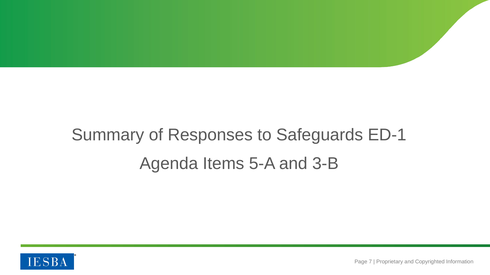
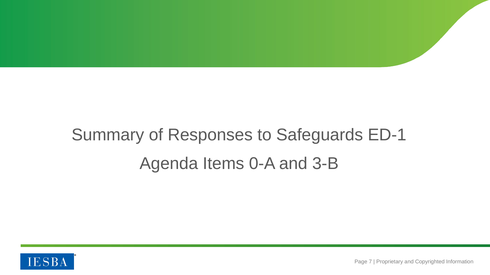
5-A: 5-A -> 0-A
